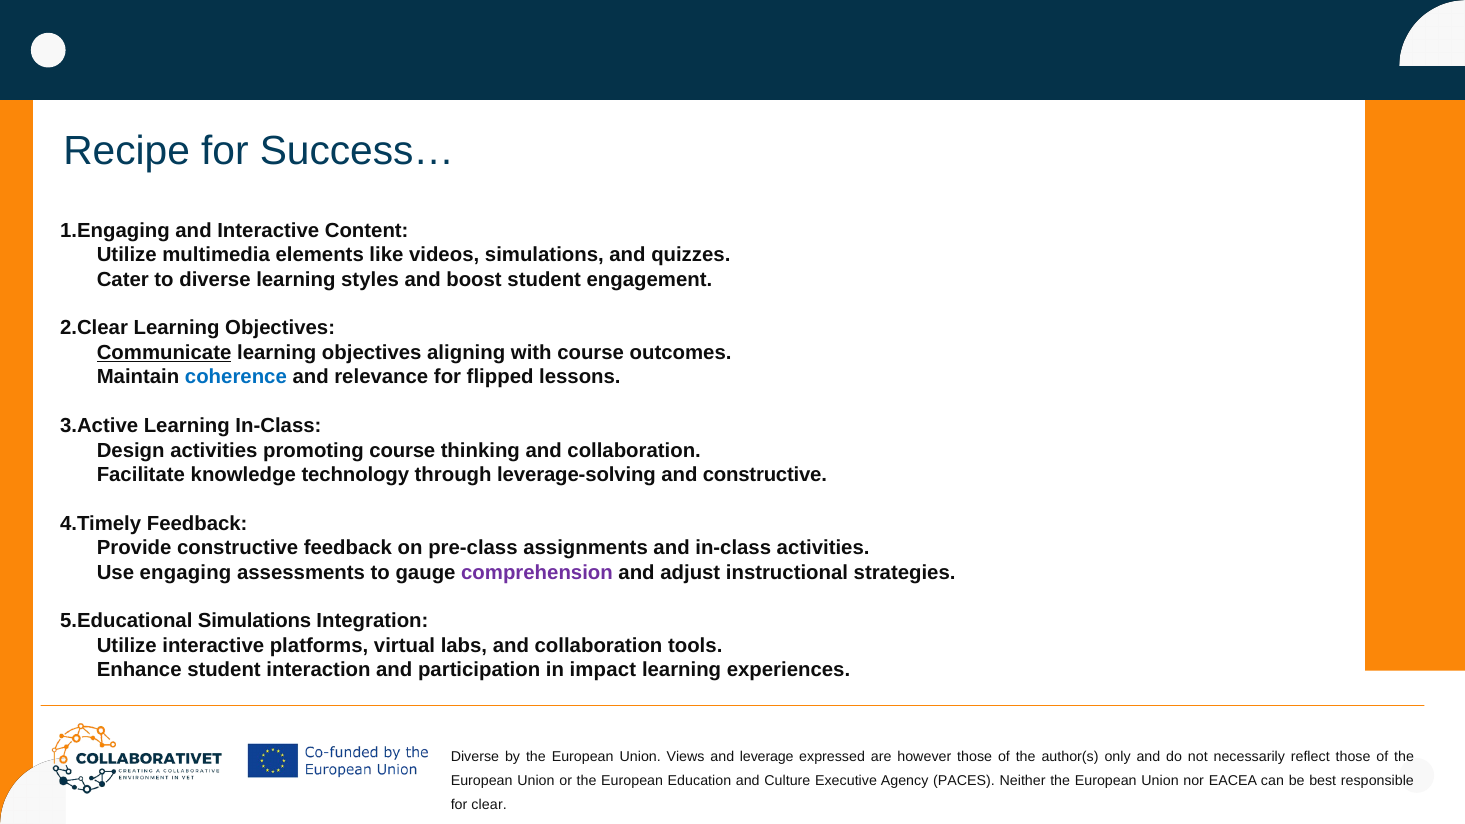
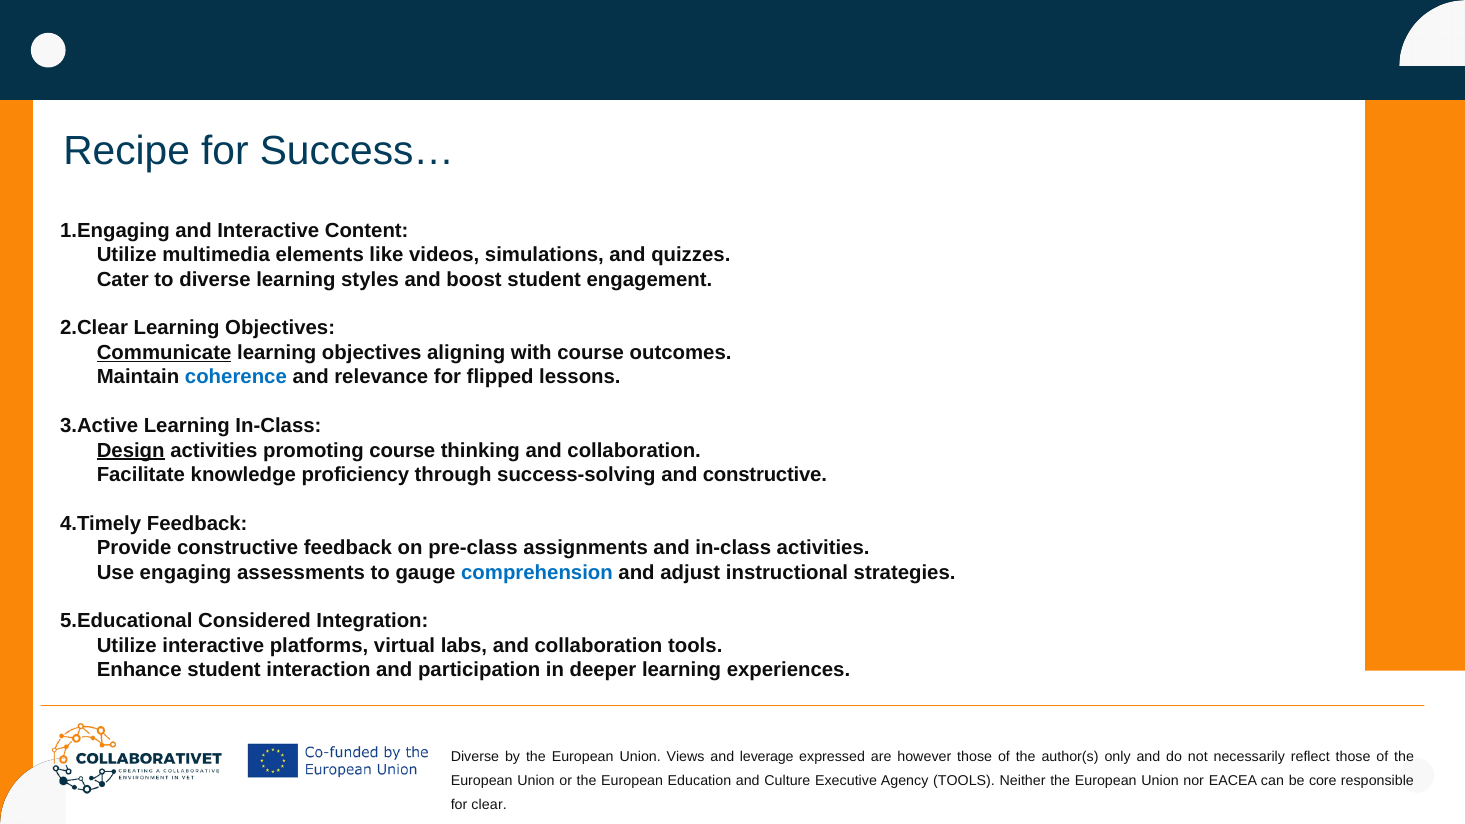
Design underline: none -> present
technology: technology -> proficiency
leverage-solving: leverage-solving -> success-solving
comprehension colour: purple -> blue
Simulations at (255, 621): Simulations -> Considered
impact: impact -> deeper
Agency PACES: PACES -> TOOLS
best: best -> core
